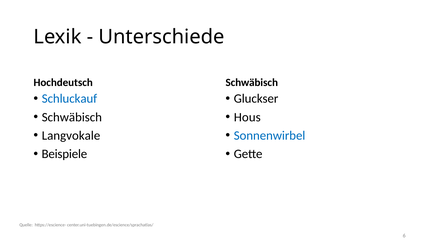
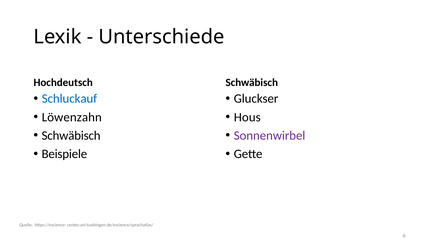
Schwäbisch at (72, 117): Schwäbisch -> Löwenzahn
Langvokale at (71, 136): Langvokale -> Schwäbisch
Sonnenwirbel colour: blue -> purple
